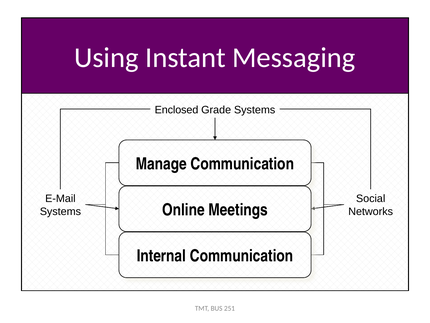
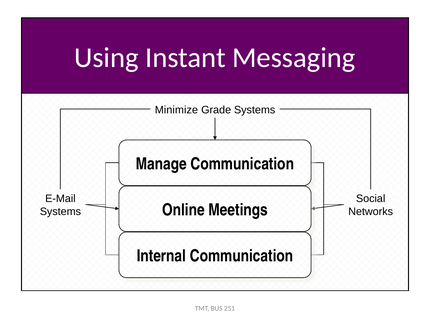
Enclosed: Enclosed -> Minimize
